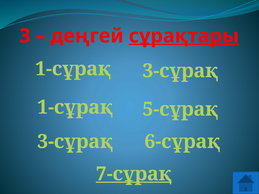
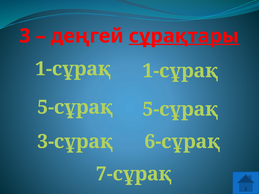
3-сұрақ at (180, 71): 3-сұрақ -> 1-сұрақ
1-сұрақ at (75, 107): 1-сұрақ -> 5-сұрақ
7-сұрақ underline: present -> none
